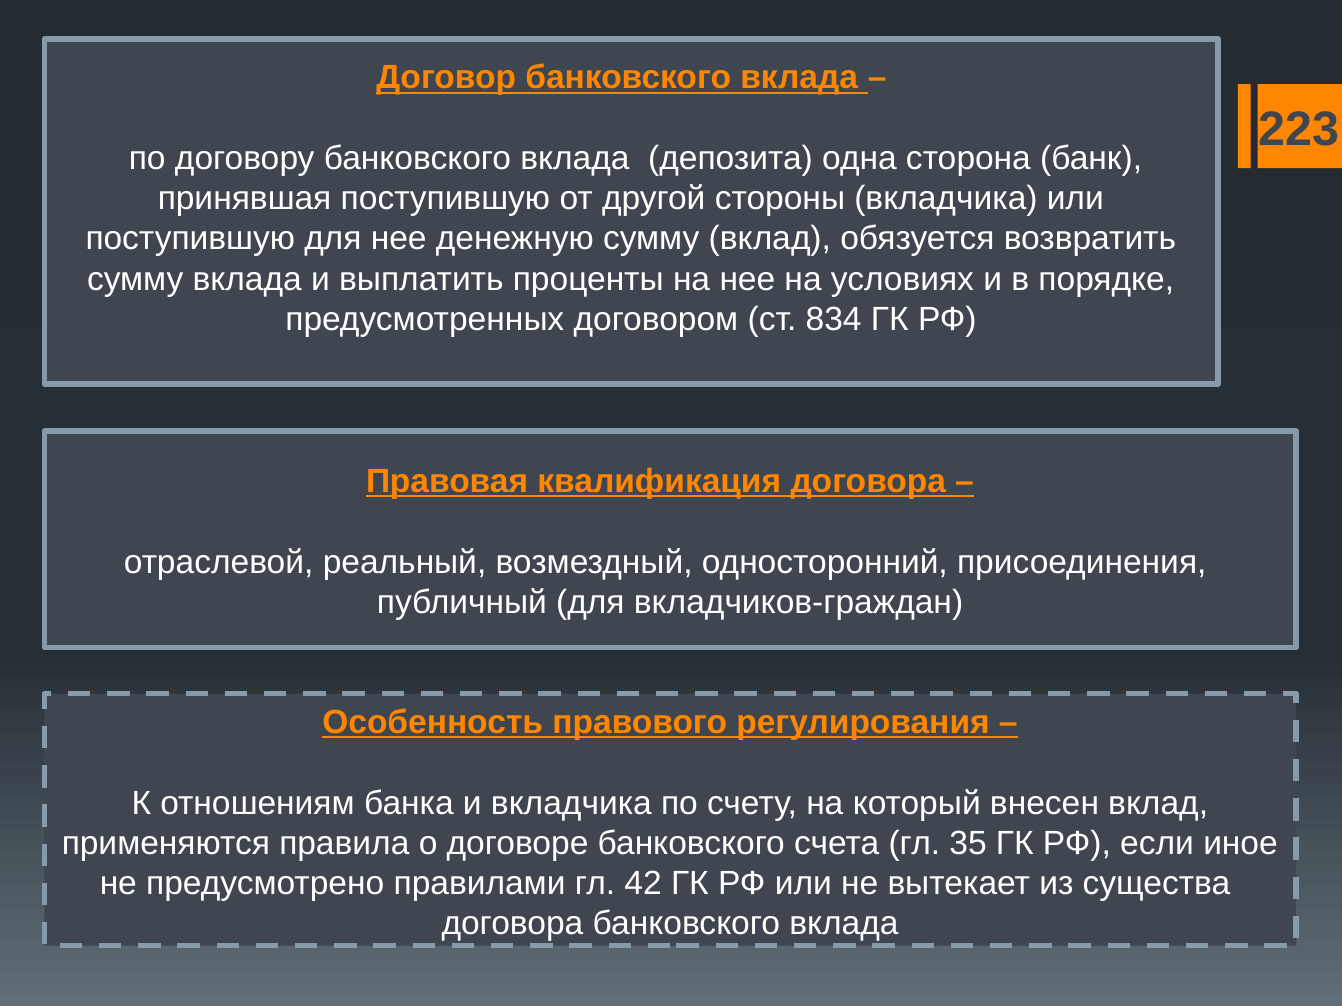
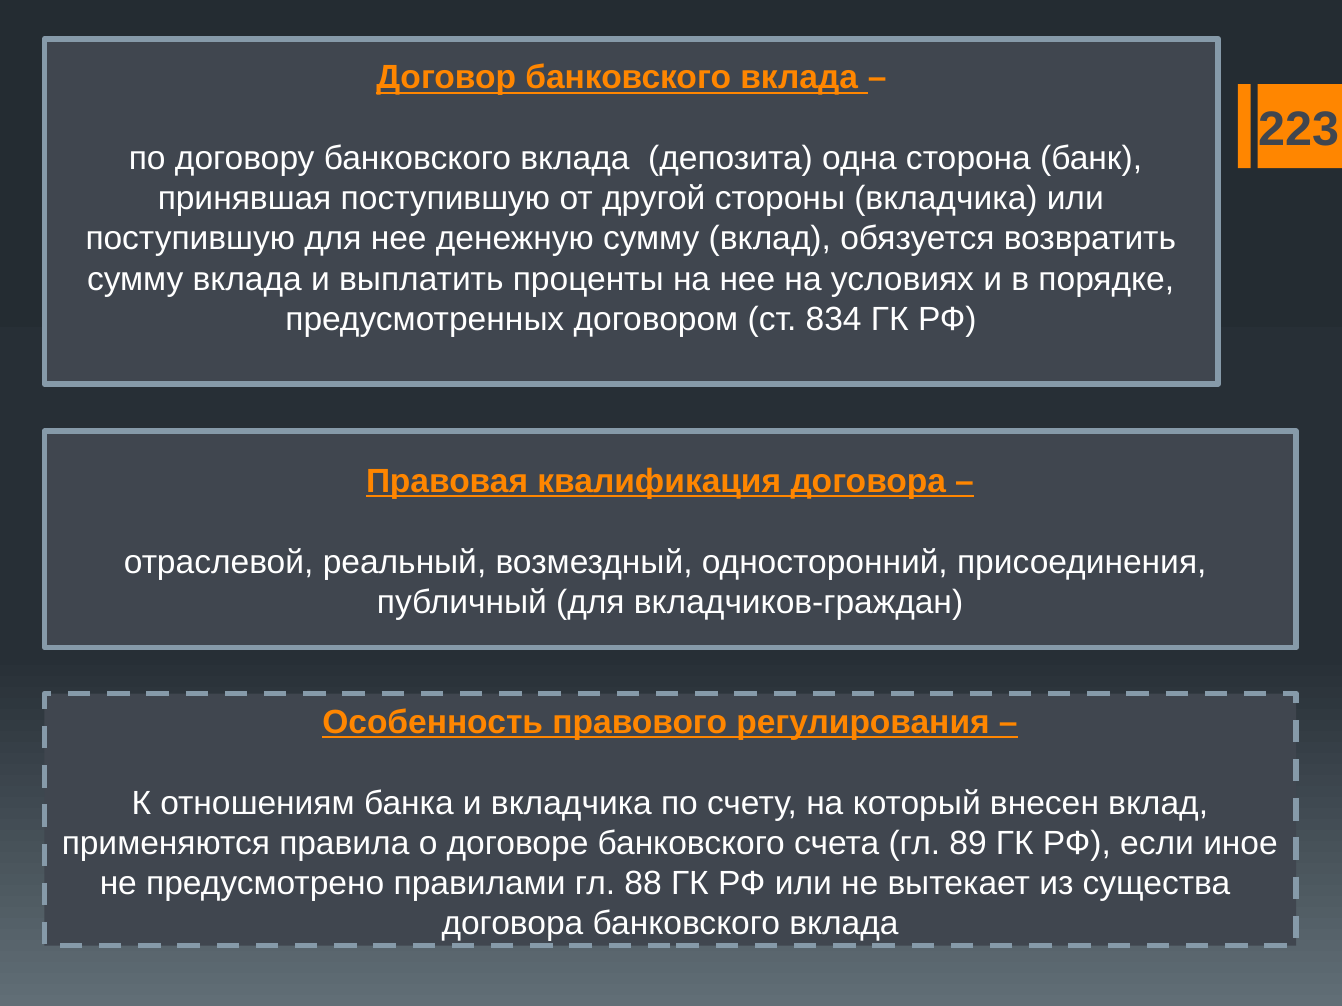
35: 35 -> 89
42: 42 -> 88
